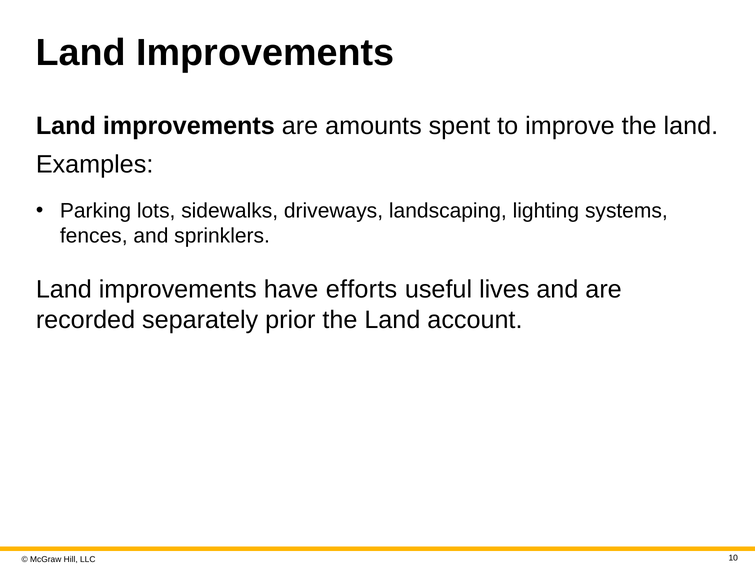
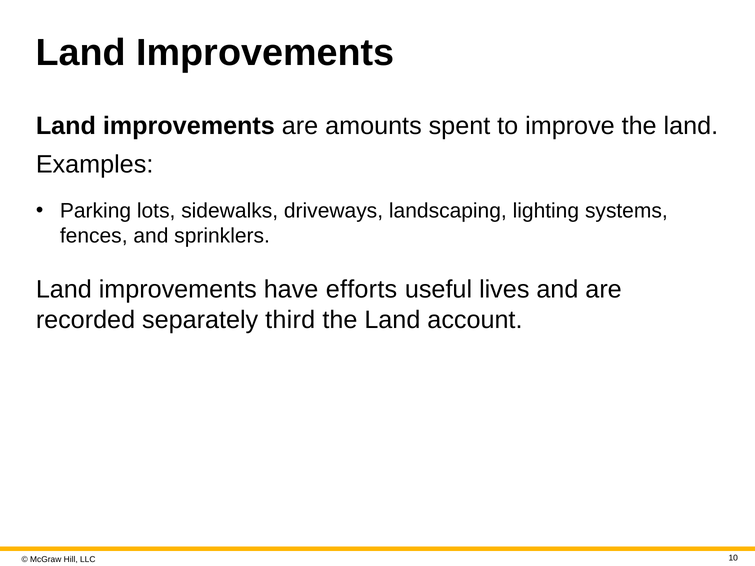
prior: prior -> third
